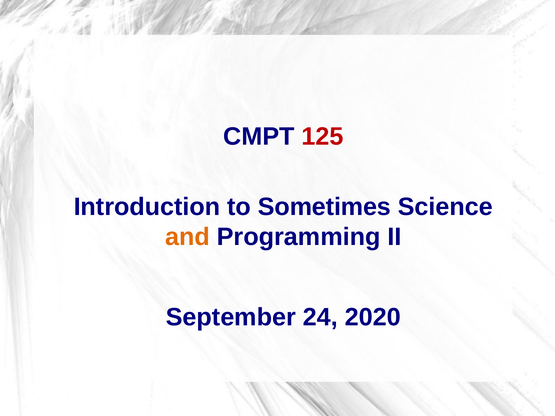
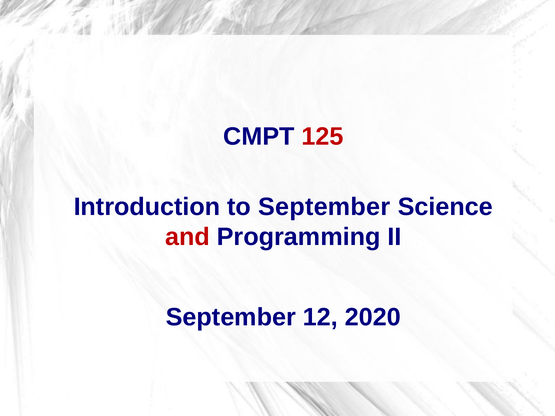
to Sometimes: Sometimes -> September
and colour: orange -> red
24: 24 -> 12
